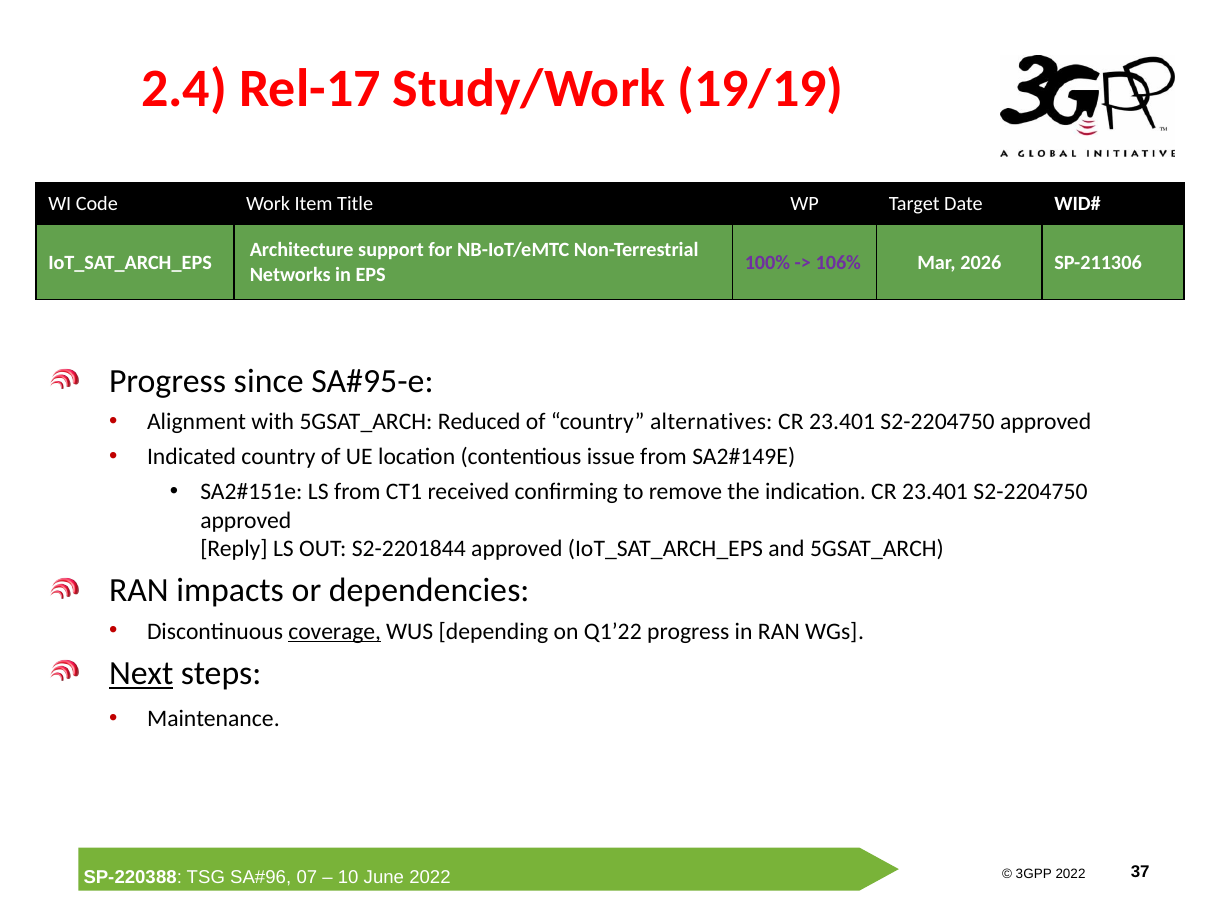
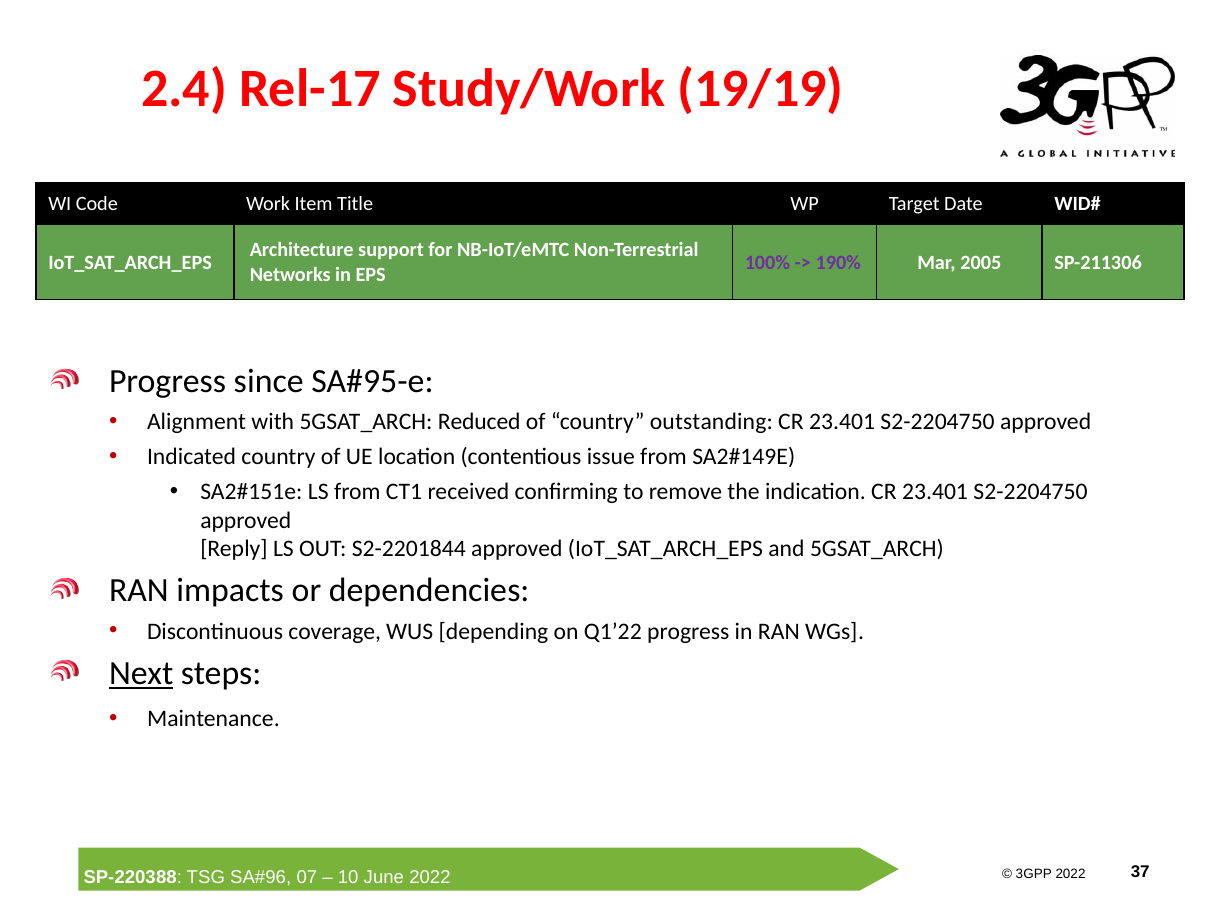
106%: 106% -> 190%
2026: 2026 -> 2005
alternatives: alternatives -> outstanding
coverage underline: present -> none
